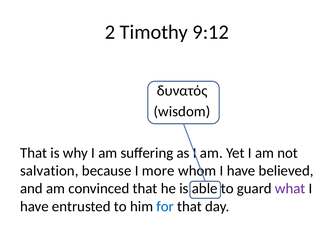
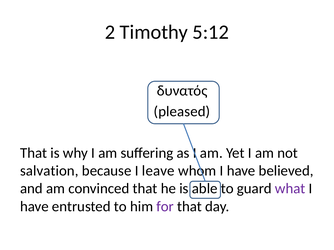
9:12: 9:12 -> 5:12
wisdom: wisdom -> pleased
more: more -> leave
for colour: blue -> purple
